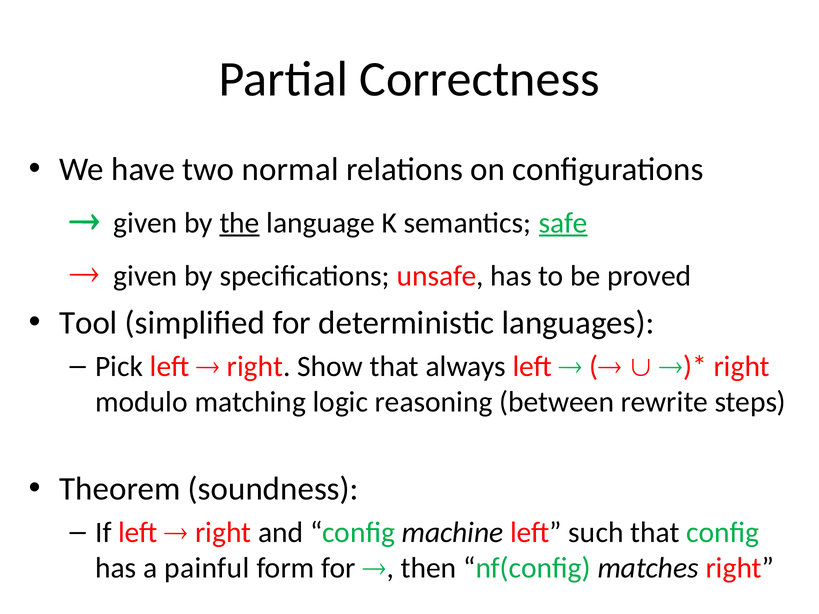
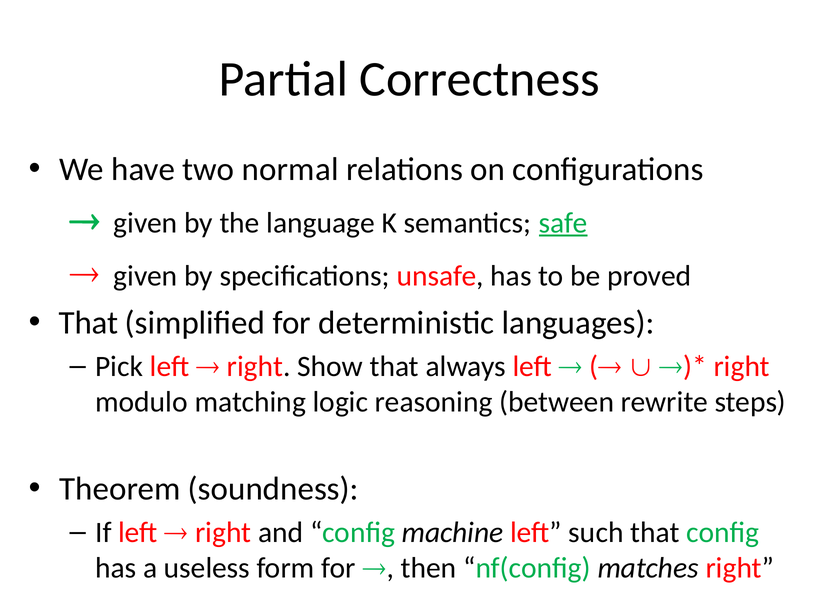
the underline: present -> none
Tool at (88, 323): Tool -> That
painful: painful -> useless
